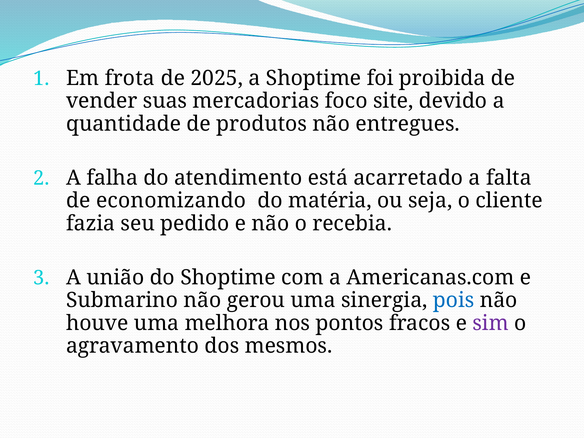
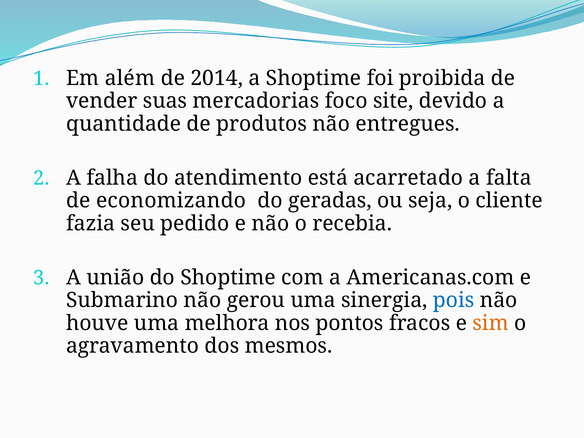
frota: frota -> além
2025: 2025 -> 2014
matéria: matéria -> geradas
sim colour: purple -> orange
